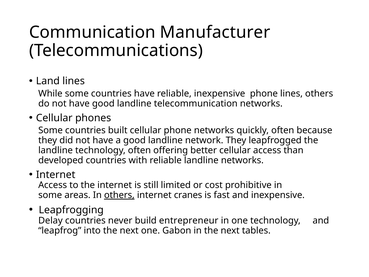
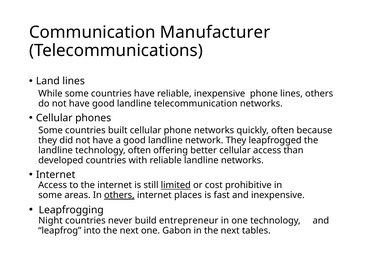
limited underline: none -> present
cranes: cranes -> places
Delay: Delay -> Night
